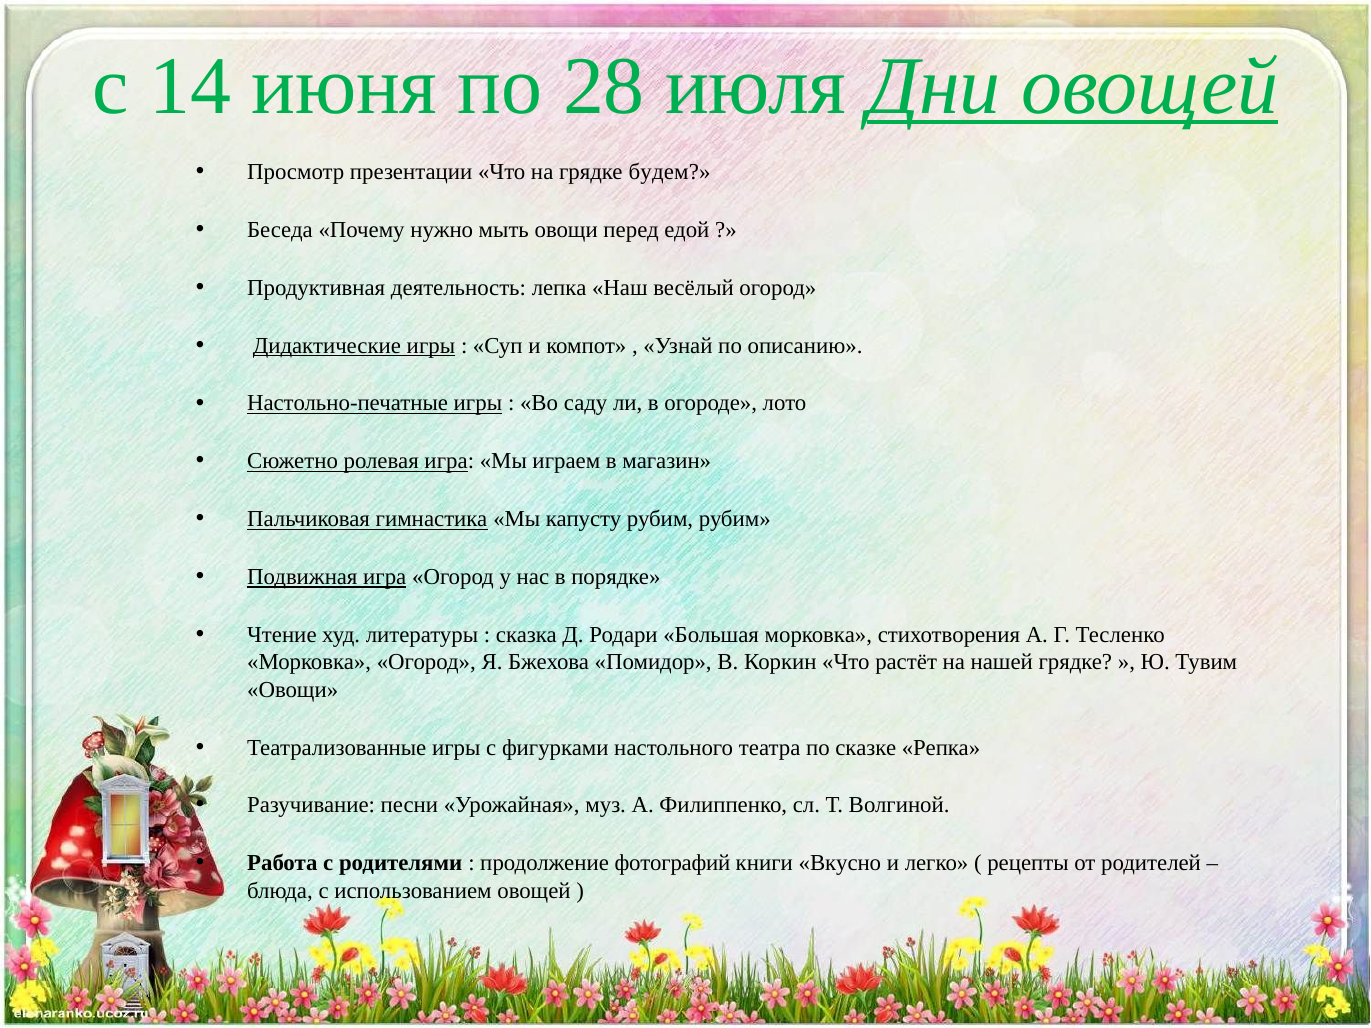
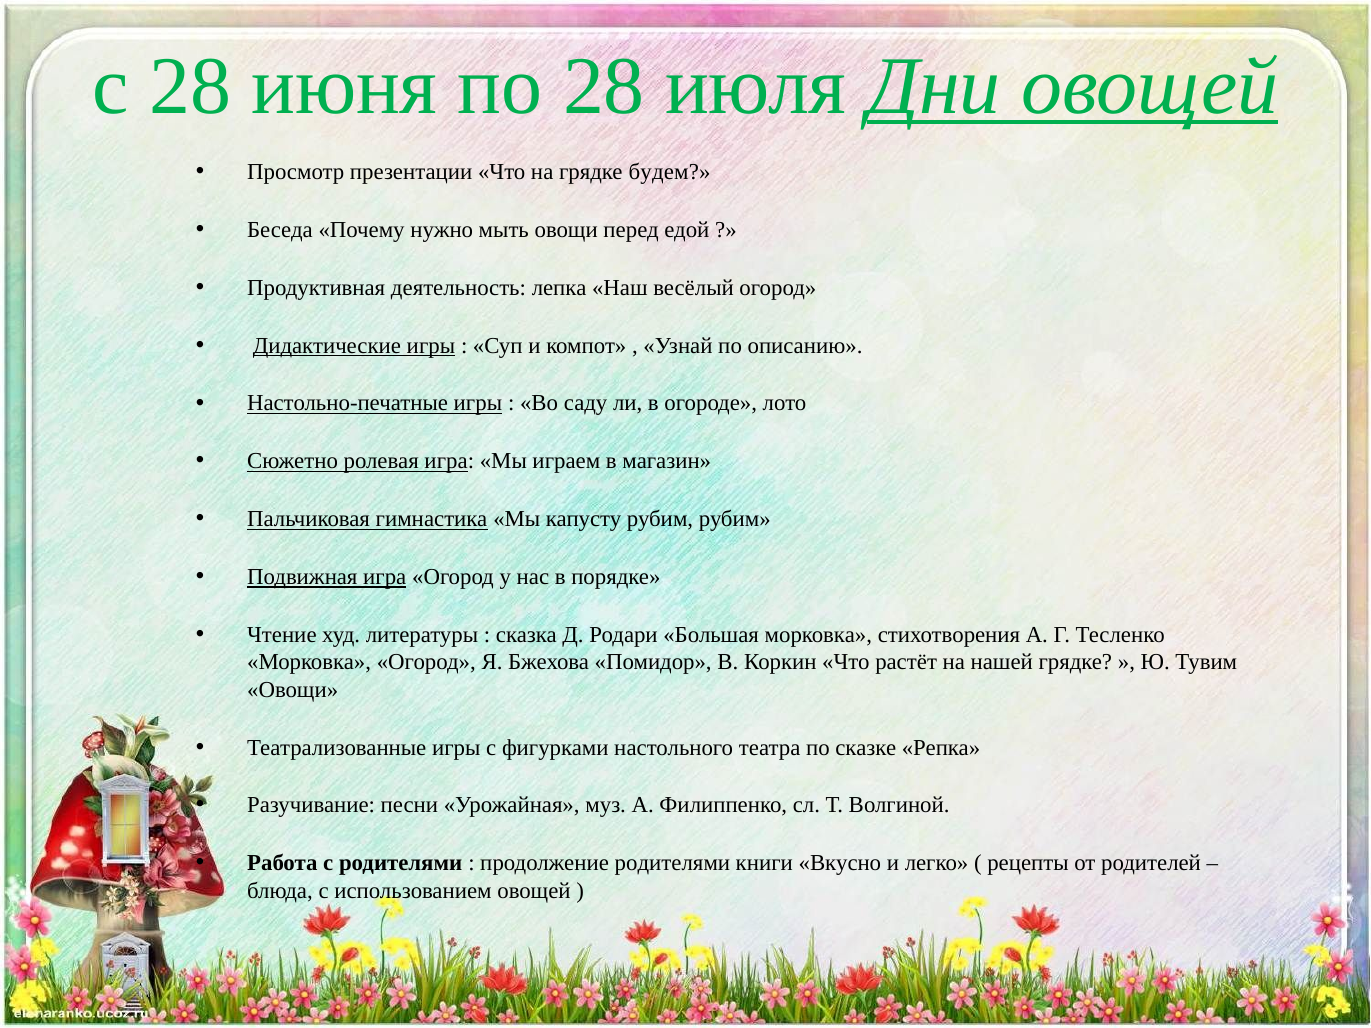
с 14: 14 -> 28
продолжение фотографий: фотографий -> родителями
